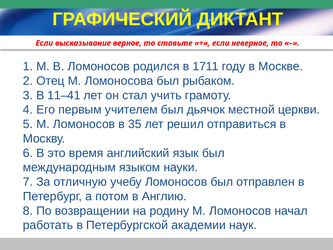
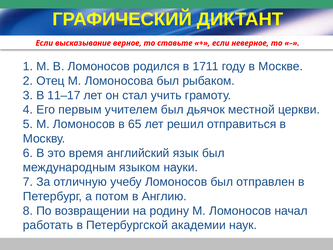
11–41: 11–41 -> 11–17
35: 35 -> 65
